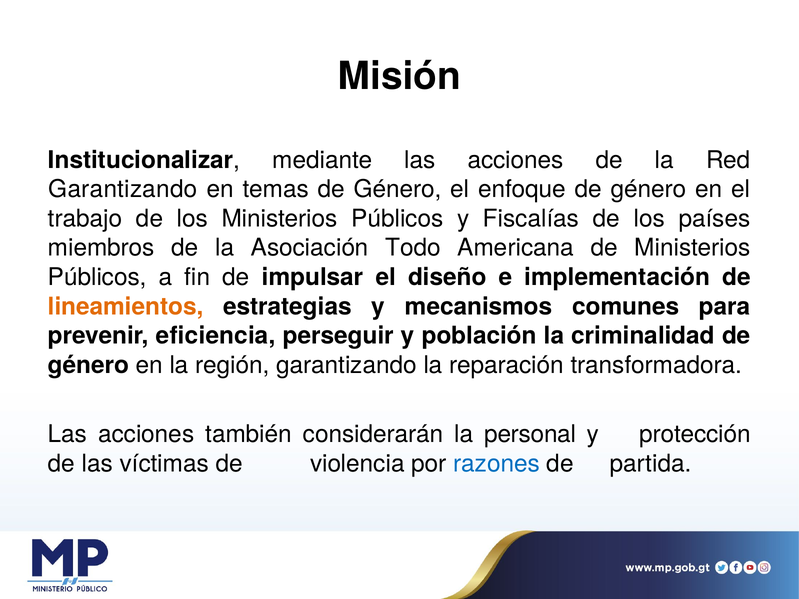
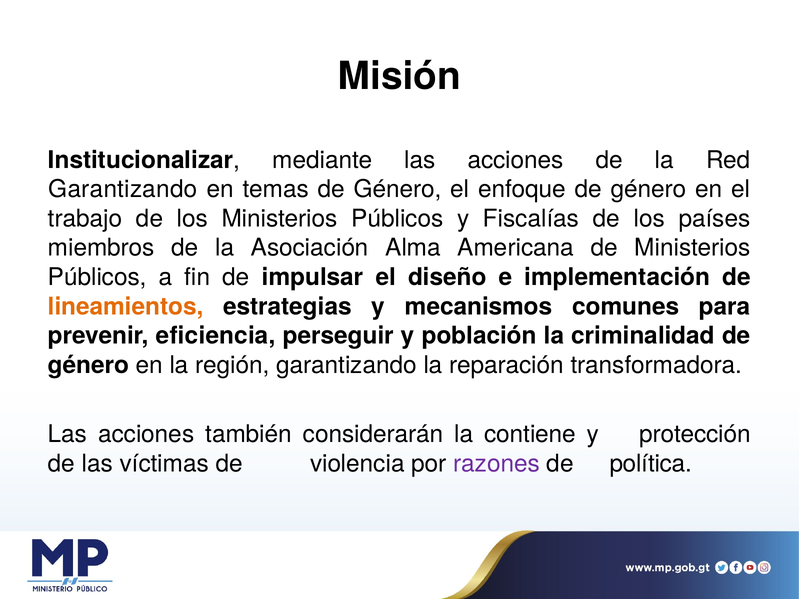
Todo: Todo -> Alma
personal: personal -> contiene
razones colour: blue -> purple
partida: partida -> política
